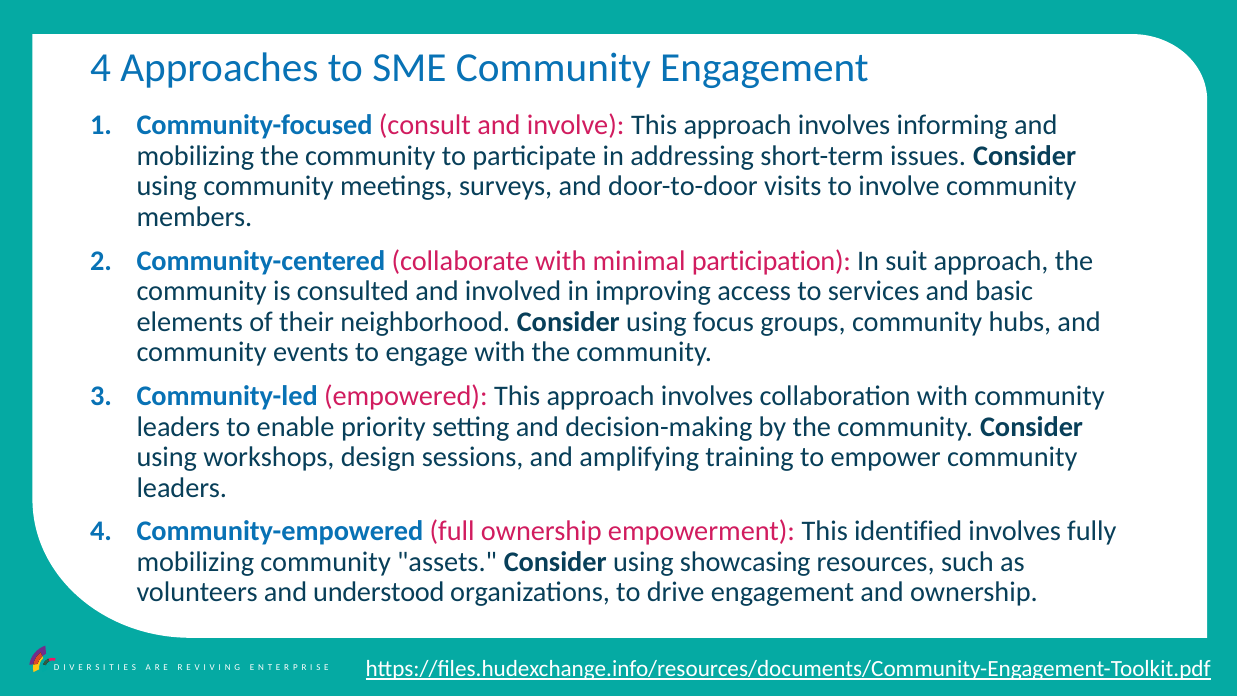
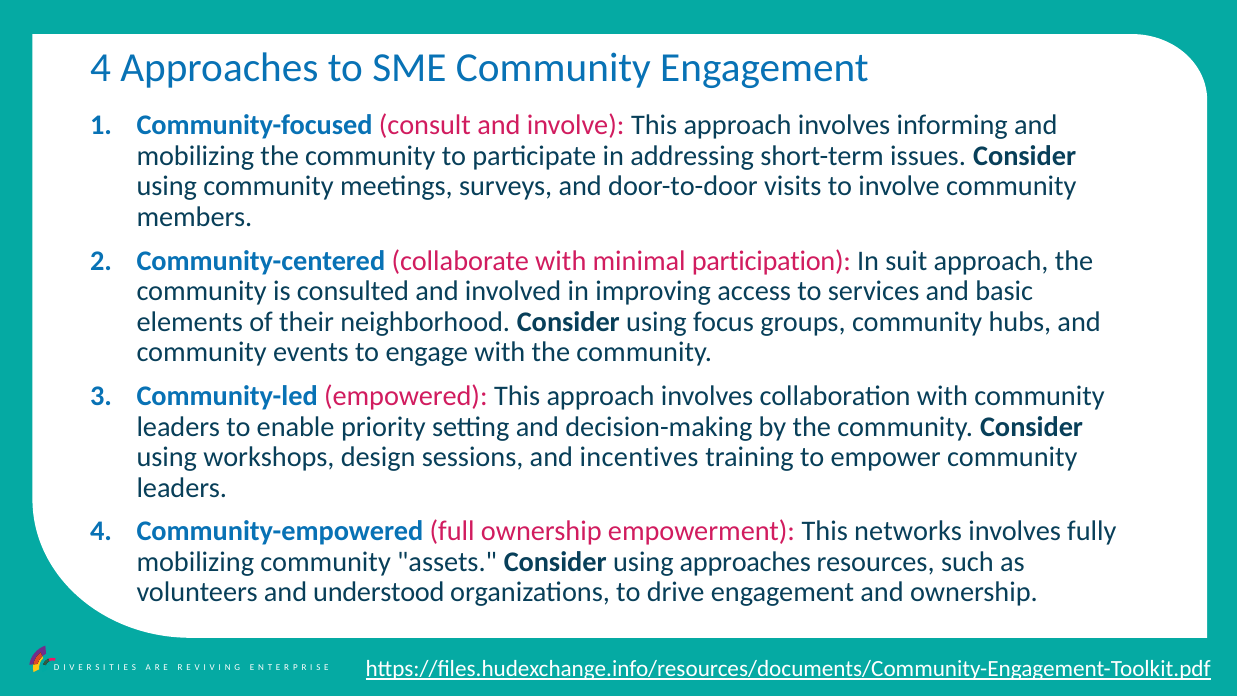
amplifying: amplifying -> incentives
identified: identified -> networks
using showcasing: showcasing -> approaches
